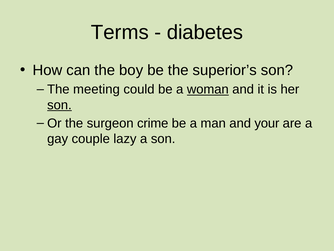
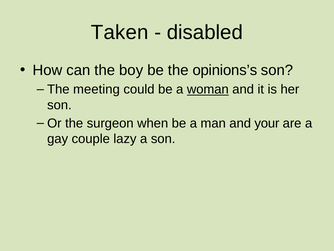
Terms: Terms -> Taken
diabetes: diabetes -> disabled
superior’s: superior’s -> opinions’s
son at (59, 105) underline: present -> none
crime: crime -> when
